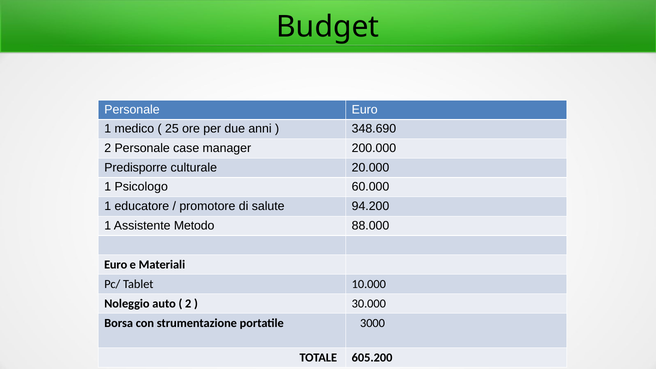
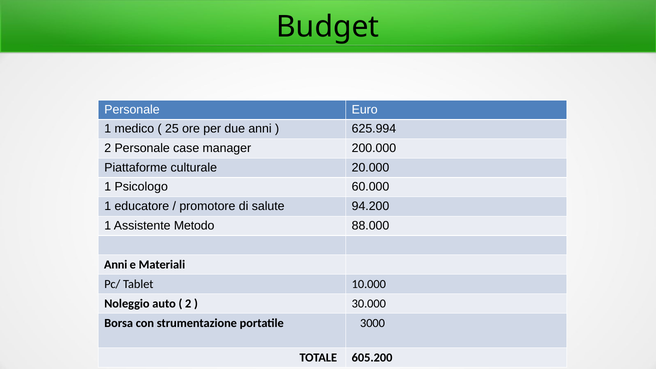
348.690: 348.690 -> 625.994
Predisporre: Predisporre -> Piattaforme
Euro at (116, 265): Euro -> Anni
